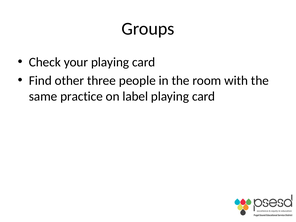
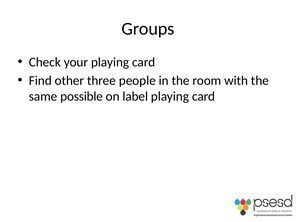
practice: practice -> possible
